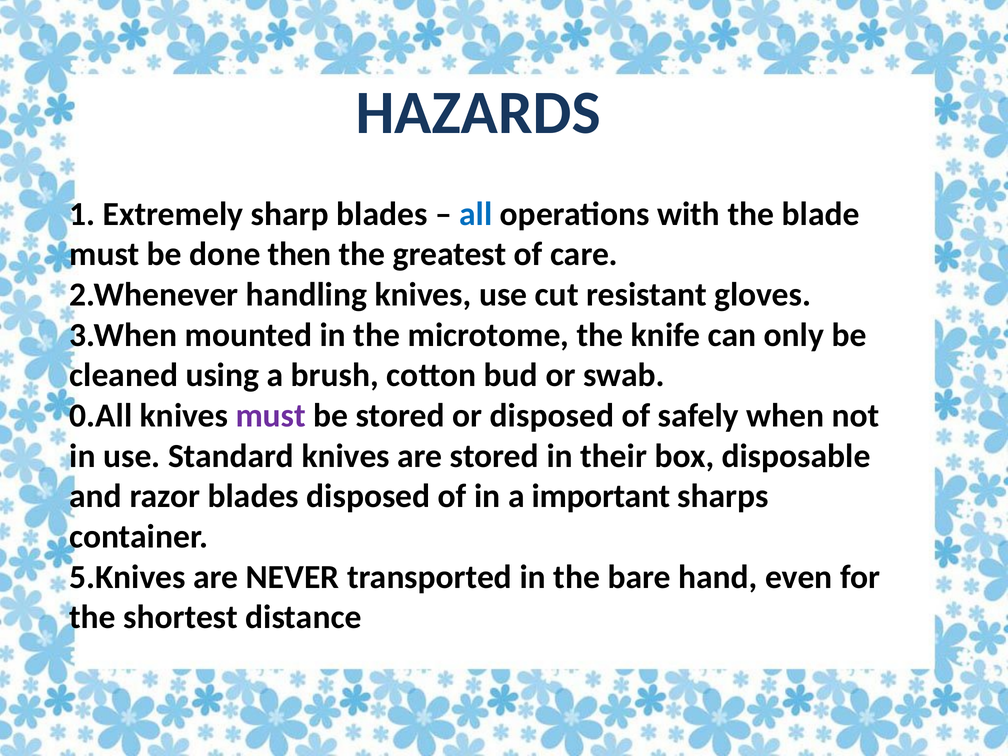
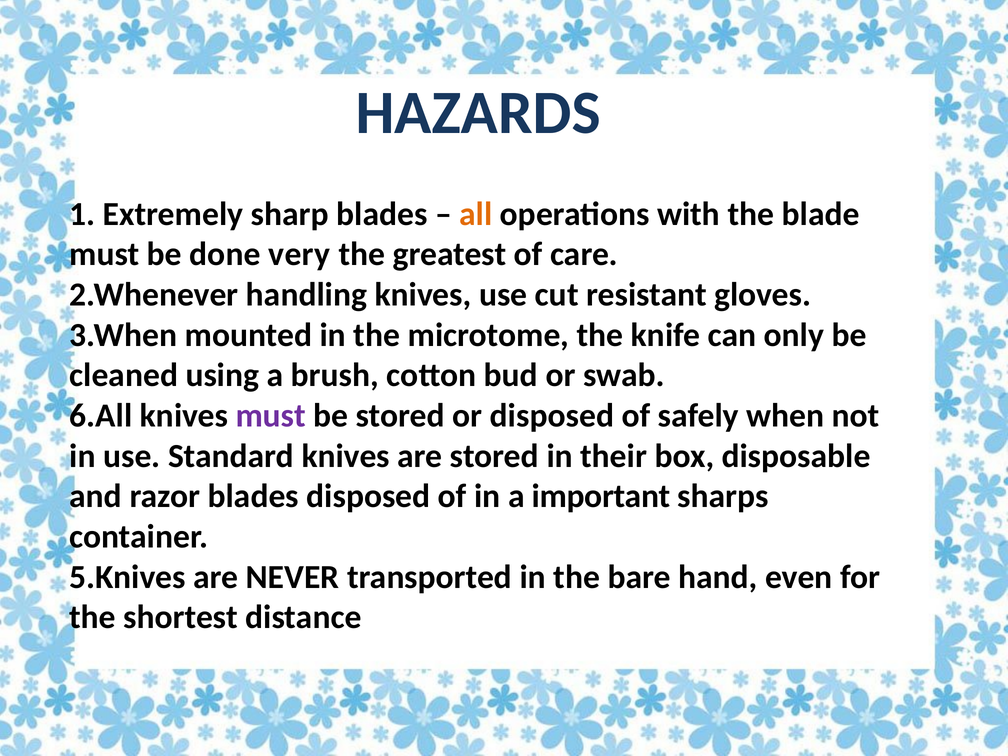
all colour: blue -> orange
then: then -> very
0.All: 0.All -> 6.All
